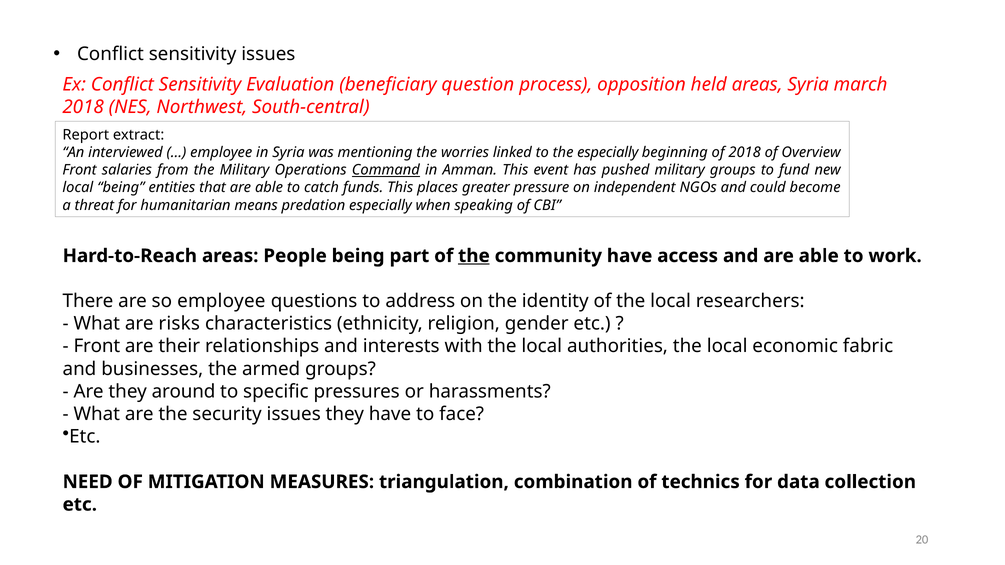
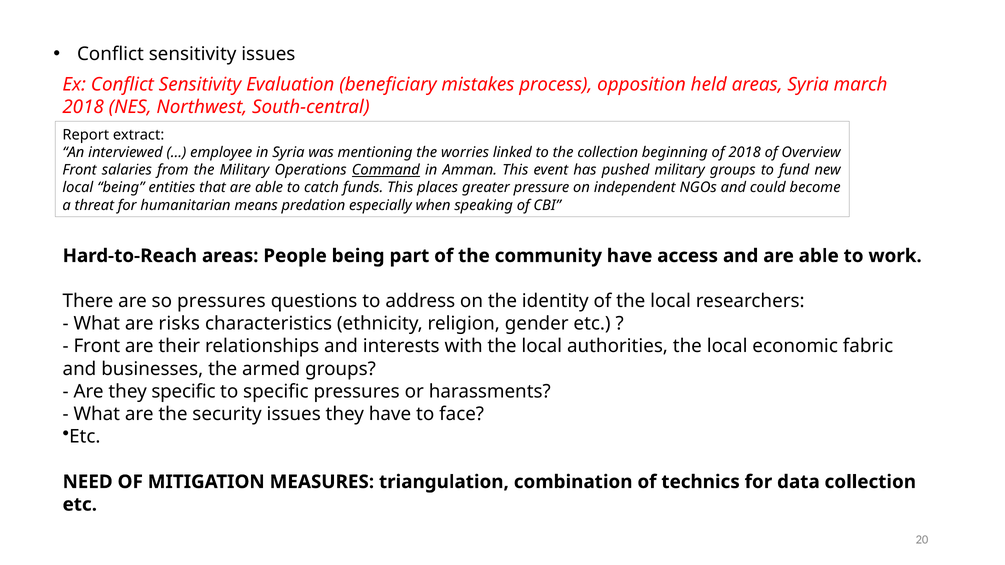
question: question -> mistakes
the especially: especially -> collection
the at (474, 256) underline: present -> none
so employee: employee -> pressures
they around: around -> specific
